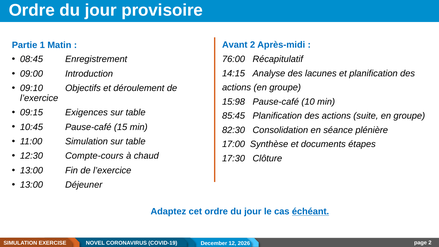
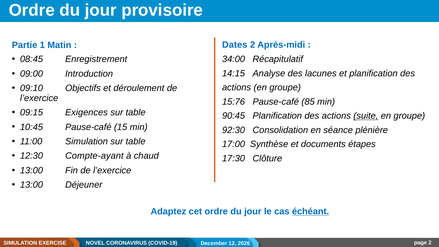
Avant: Avant -> Dates
76:00: 76:00 -> 34:00
15:98: 15:98 -> 15:76
10: 10 -> 85
85:45: 85:45 -> 90:45
suite underline: none -> present
82:30: 82:30 -> 92:30
Compte-cours: Compte-cours -> Compte-ayant
